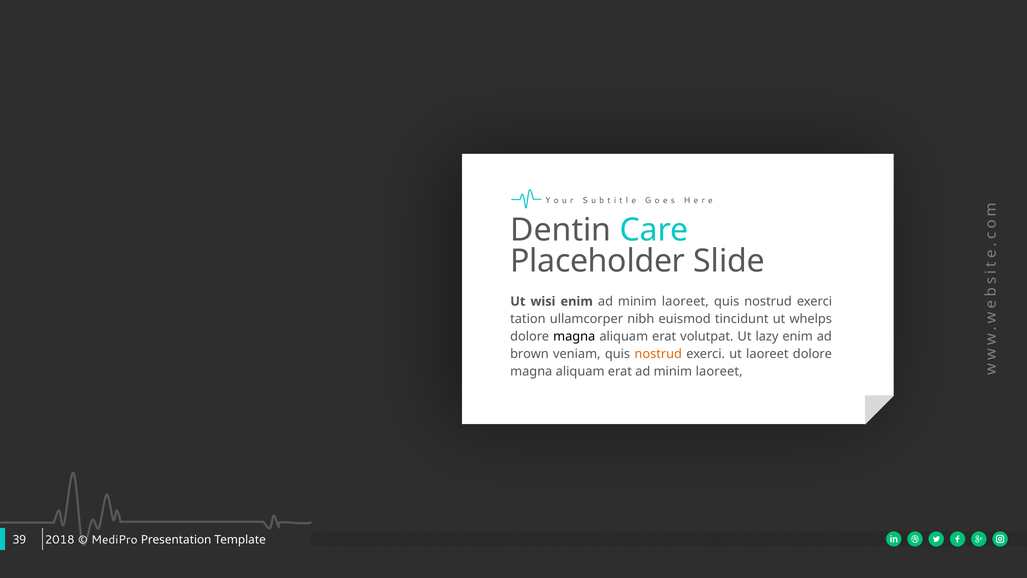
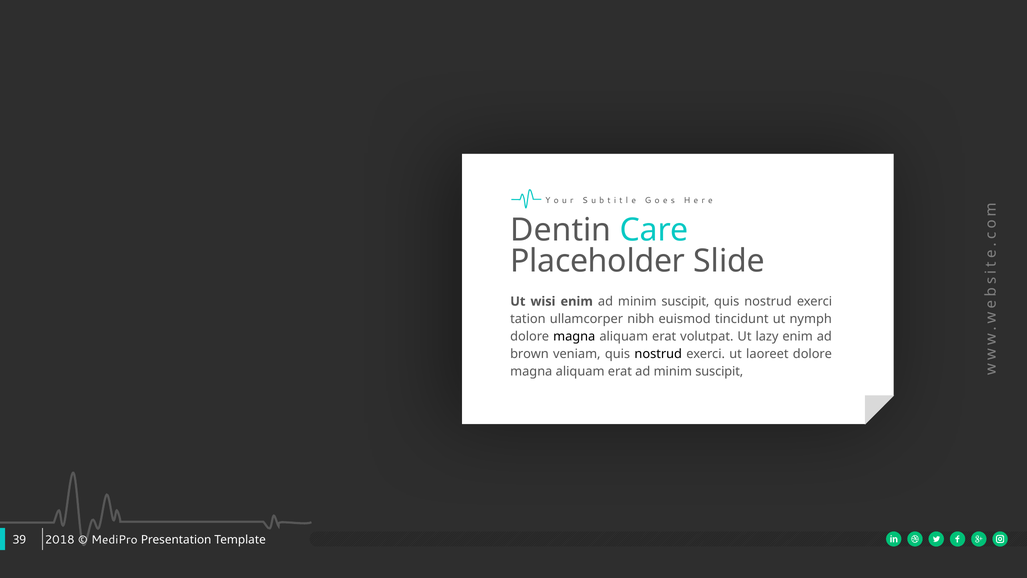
enim ad minim laoreet: laoreet -> suscipit
whelps: whelps -> nymph
nostrud at (658, 354) colour: orange -> black
erat ad minim laoreet: laoreet -> suscipit
